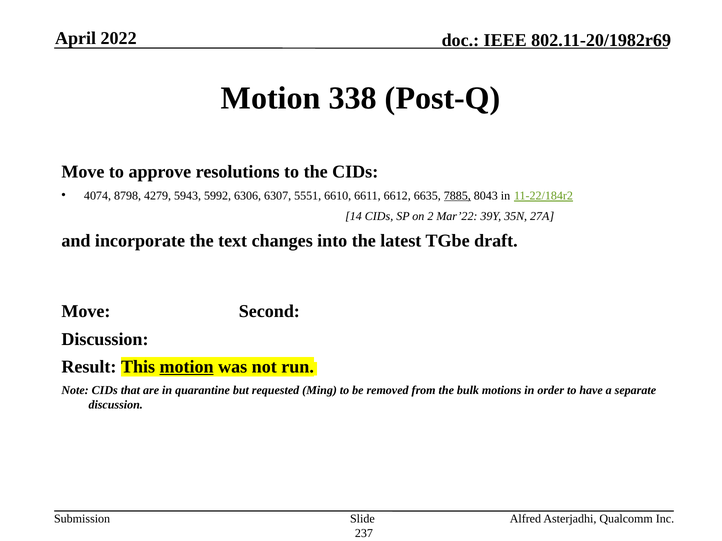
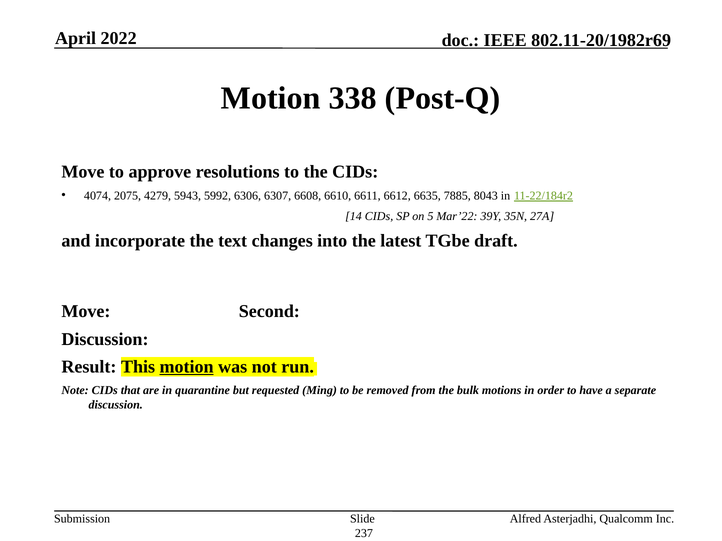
8798: 8798 -> 2075
5551: 5551 -> 6608
7885 underline: present -> none
2: 2 -> 5
